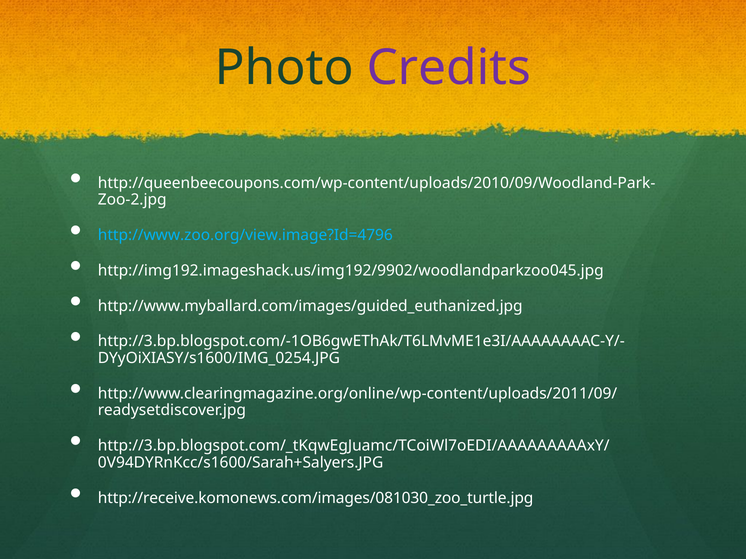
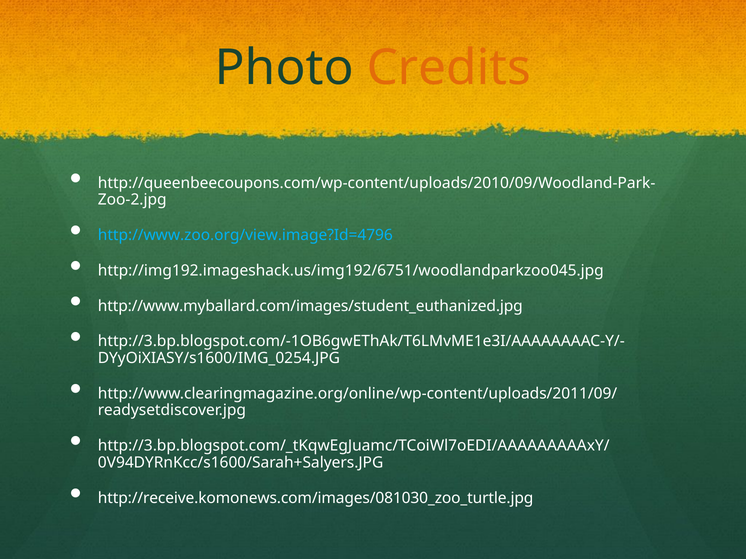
Credits colour: purple -> orange
http://img192.imageshack.us/img192/9902/woodlandparkzoo045.jpg: http://img192.imageshack.us/img192/9902/woodlandparkzoo045.jpg -> http://img192.imageshack.us/img192/6751/woodlandparkzoo045.jpg
http://www.myballard.com/images/guided_euthanized.jpg: http://www.myballard.com/images/guided_euthanized.jpg -> http://www.myballard.com/images/student_euthanized.jpg
